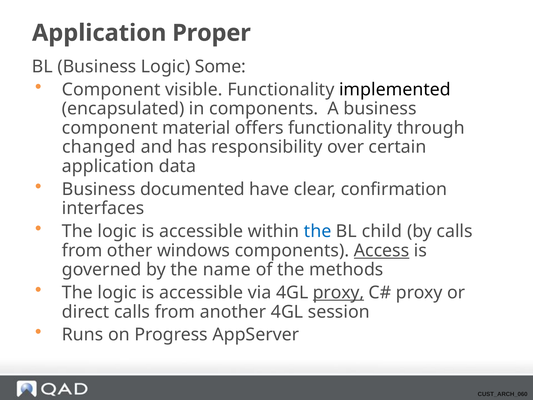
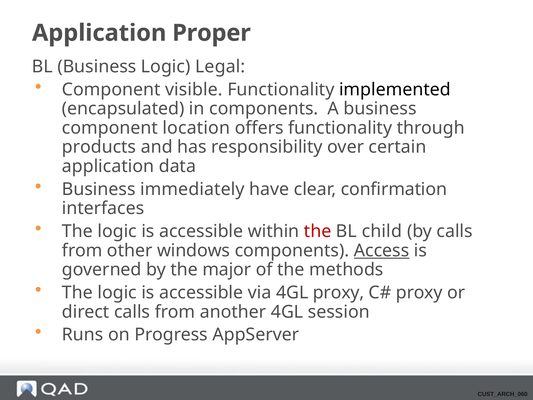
Some: Some -> Legal
material: material -> location
changed: changed -> products
documented: documented -> immediately
the at (318, 231) colour: blue -> red
name: name -> major
proxy at (339, 292) underline: present -> none
